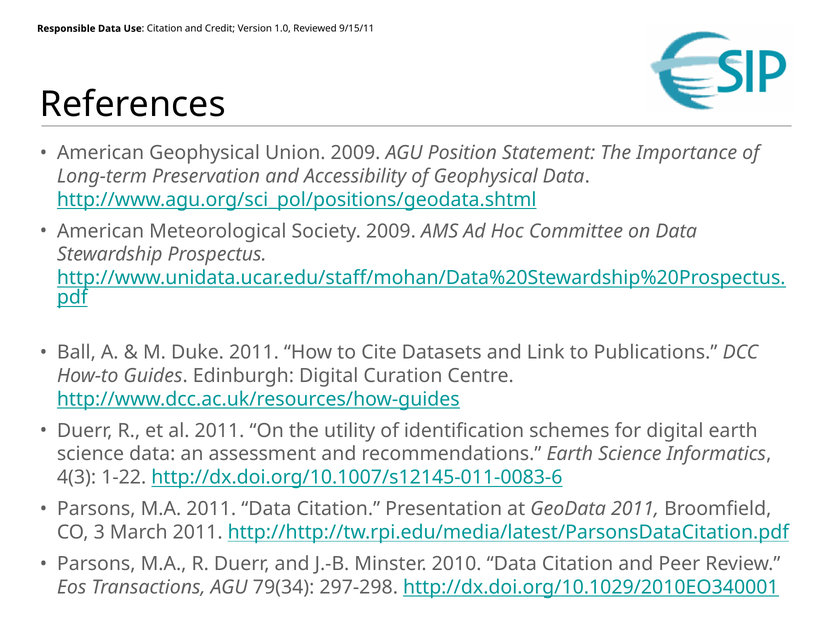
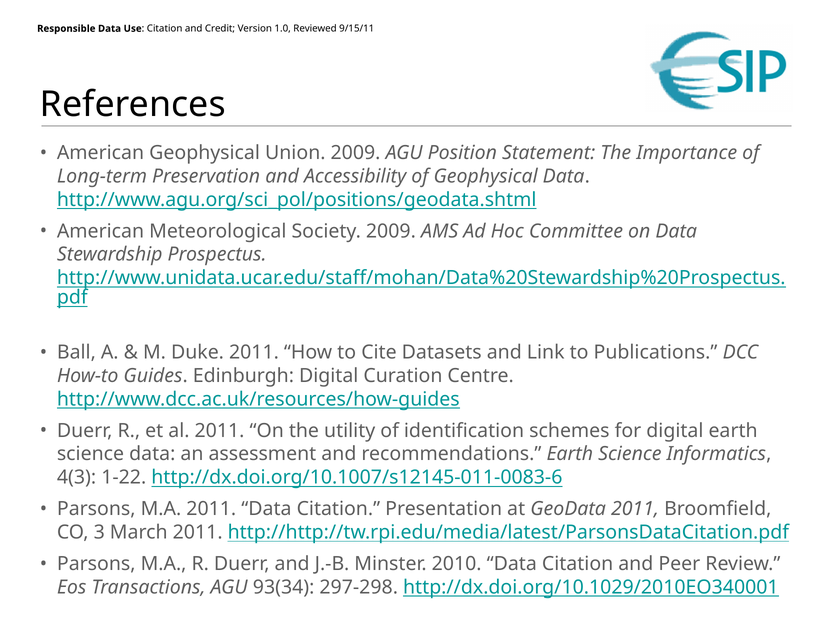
79(34: 79(34 -> 93(34
